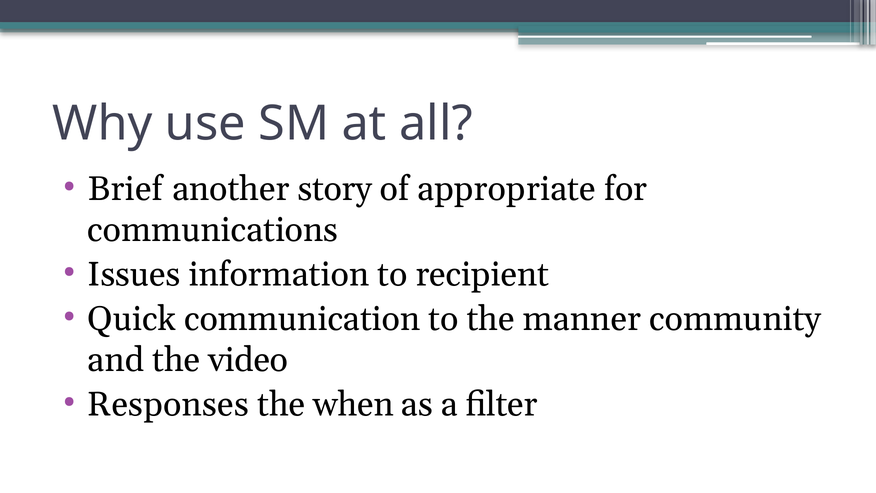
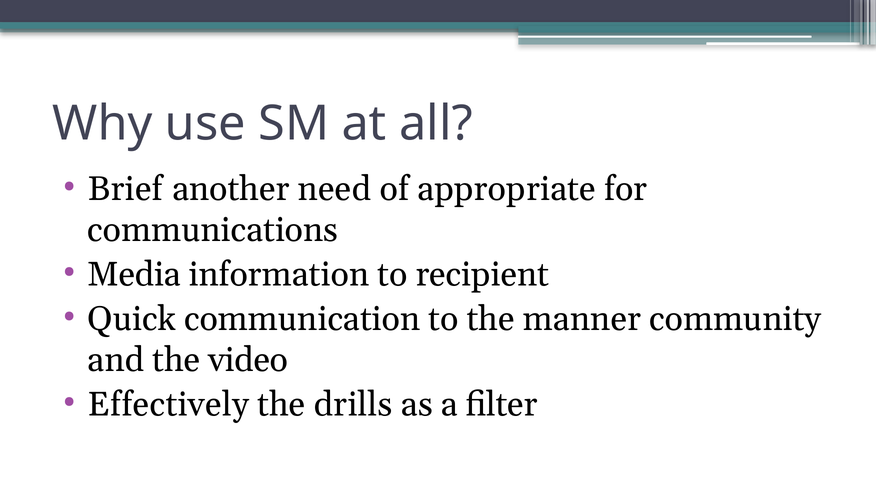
story: story -> need
Issues: Issues -> Media
Responses: Responses -> Effectively
when: when -> drills
